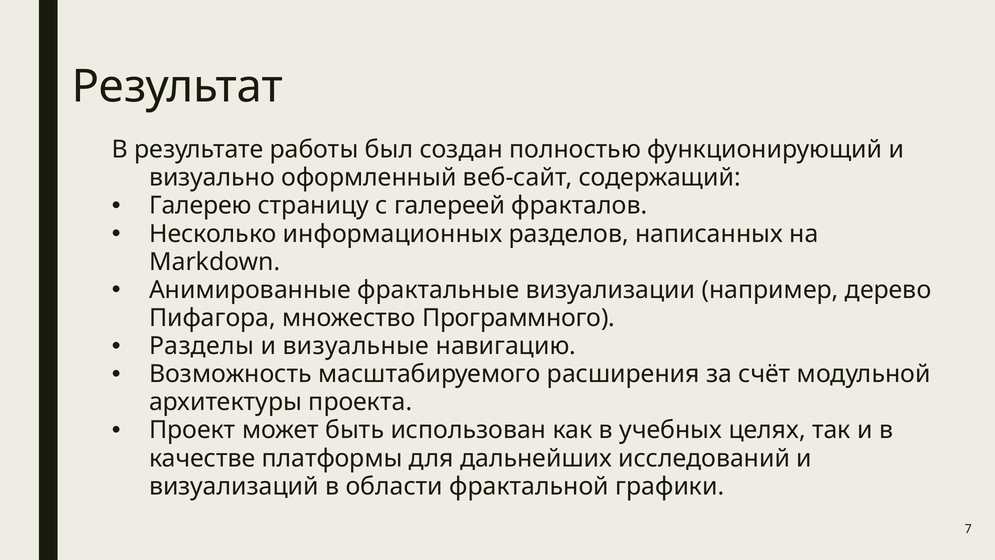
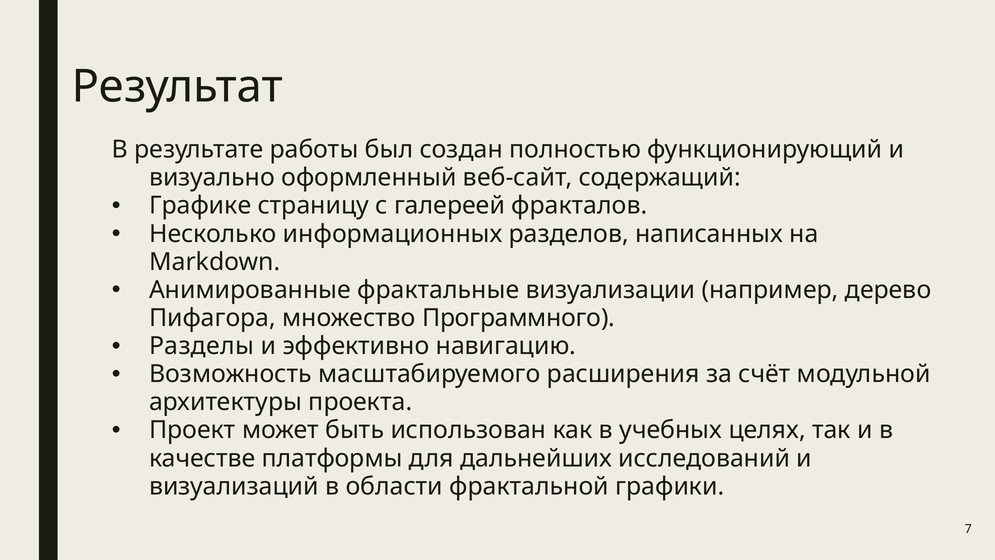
Галерею: Галерею -> Графике
визуальные: визуальные -> эффективно
